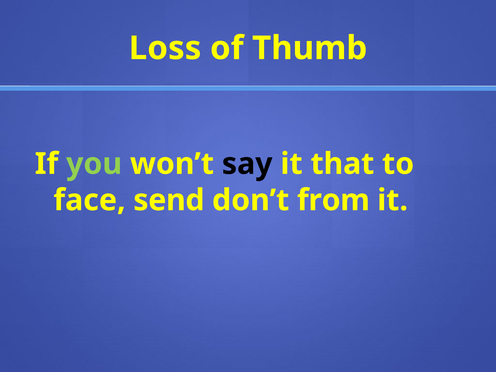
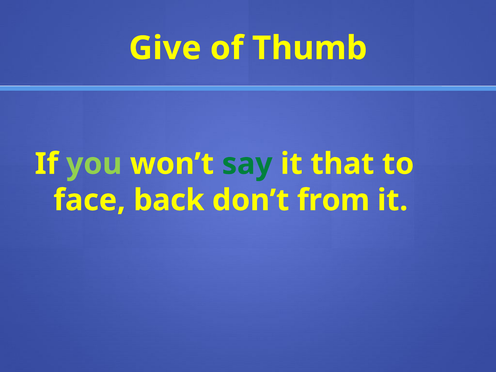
Loss: Loss -> Give
say colour: black -> green
send: send -> back
